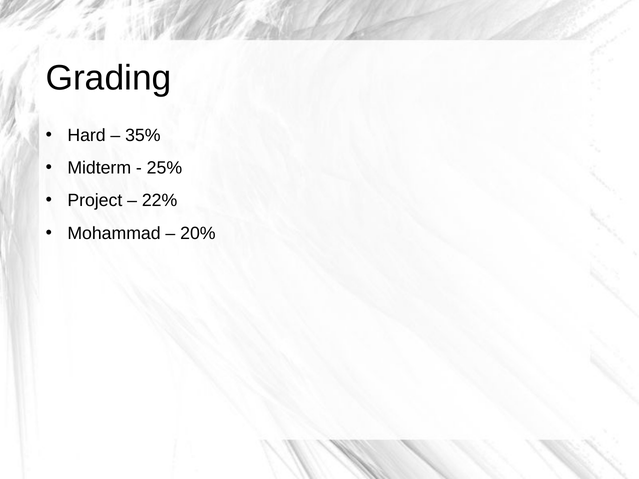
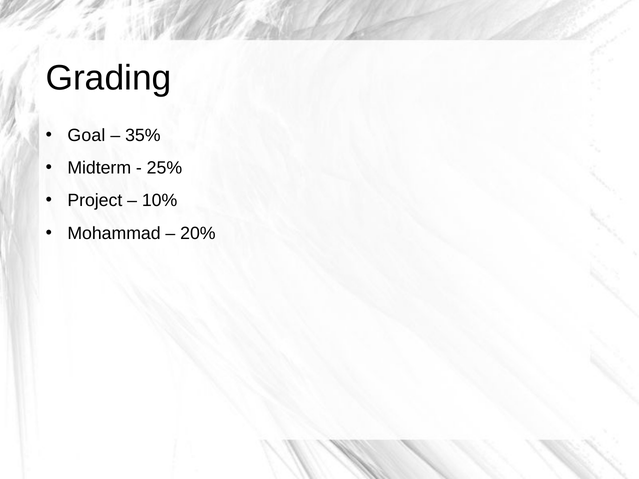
Hard: Hard -> Goal
22%: 22% -> 10%
